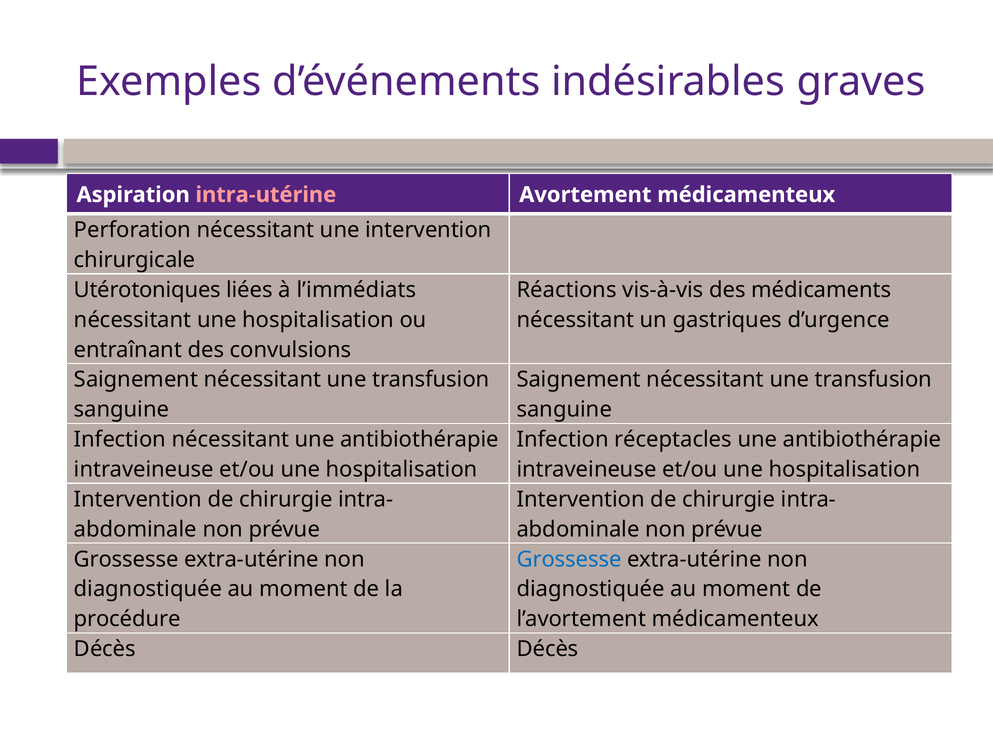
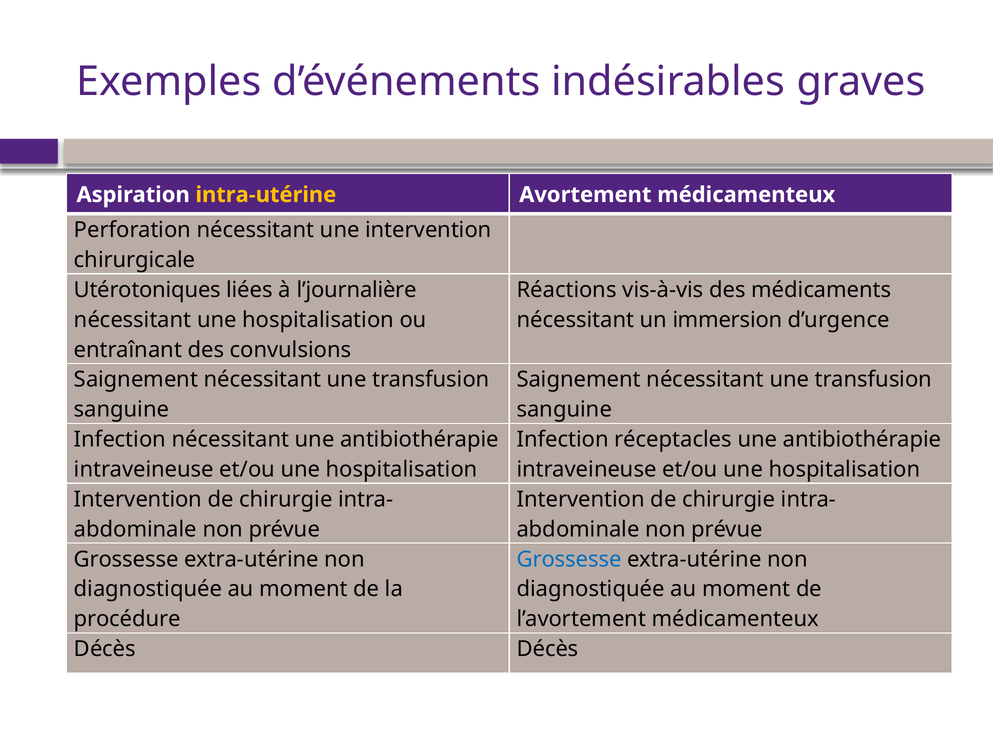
intra-utérine colour: pink -> yellow
l’immédiats: l’immédiats -> l’journalière
gastriques: gastriques -> immersion
